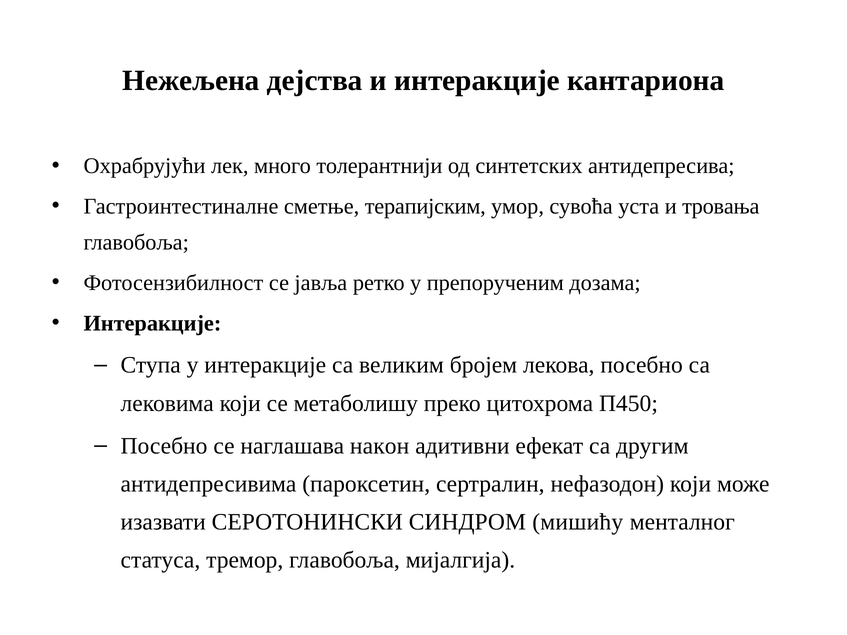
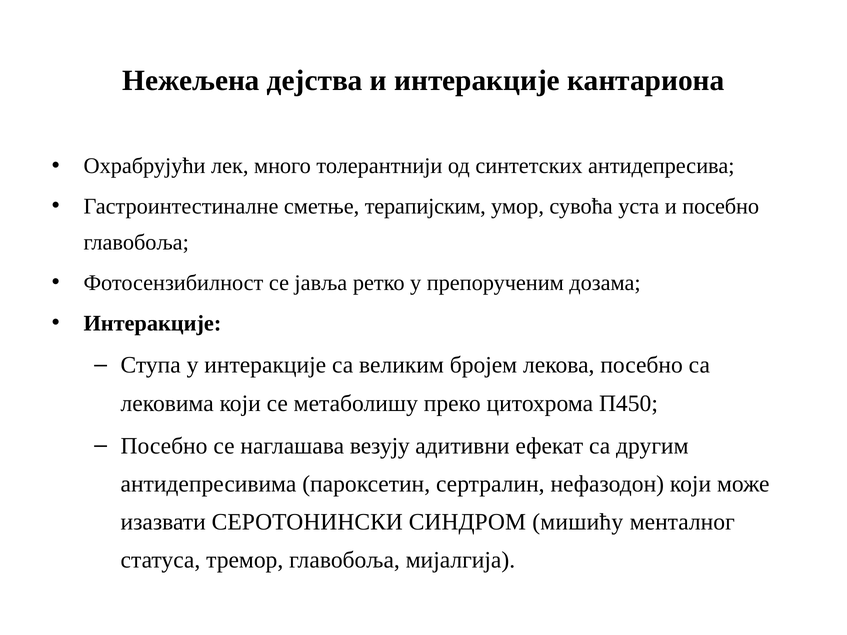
и тровања: тровања -> посебно
након: након -> везују
